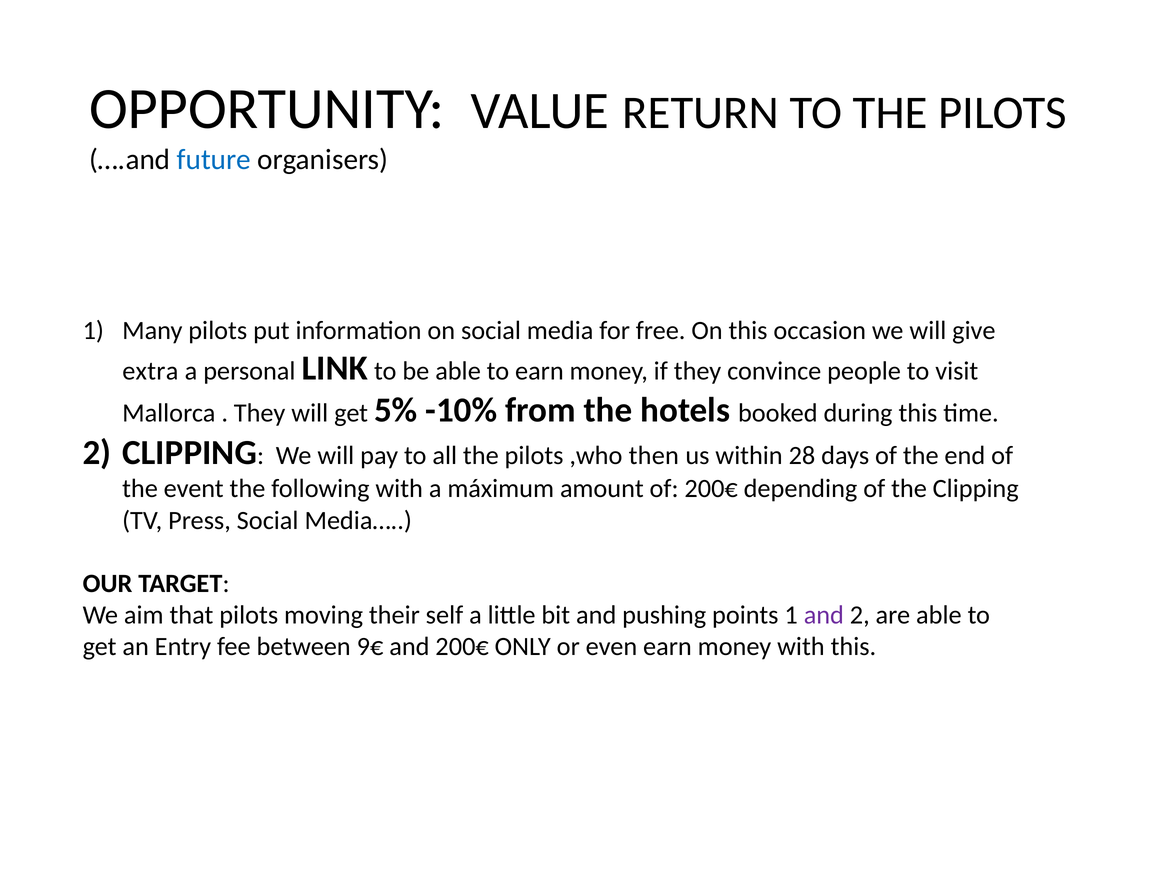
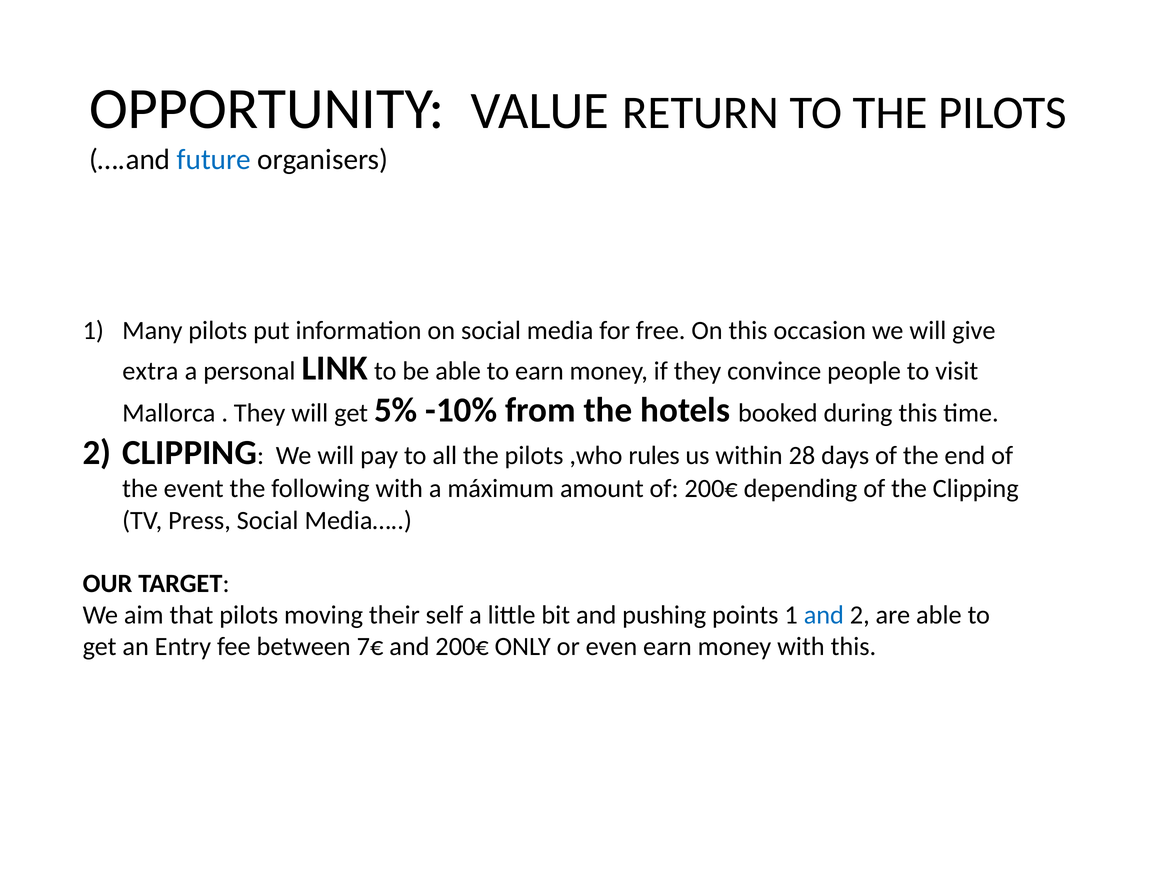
then: then -> rules
and at (824, 615) colour: purple -> blue
9€: 9€ -> 7€
